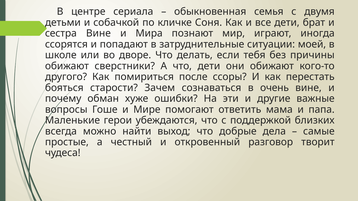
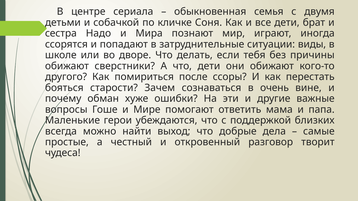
сестра Вине: Вине -> Надо
моей: моей -> виды
